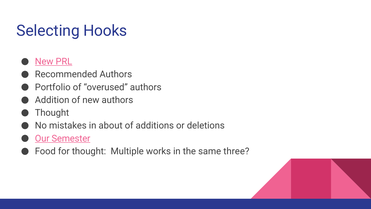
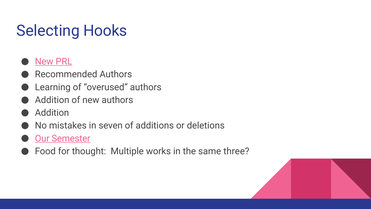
Portfolio: Portfolio -> Learning
Thought at (52, 113): Thought -> Addition
about: about -> seven
